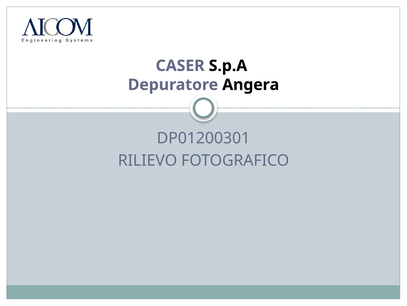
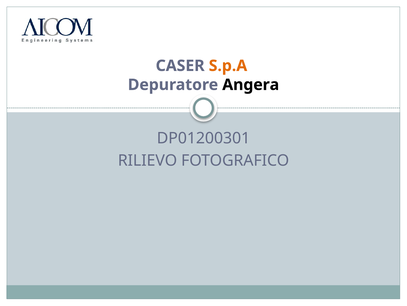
S.p.A colour: black -> orange
